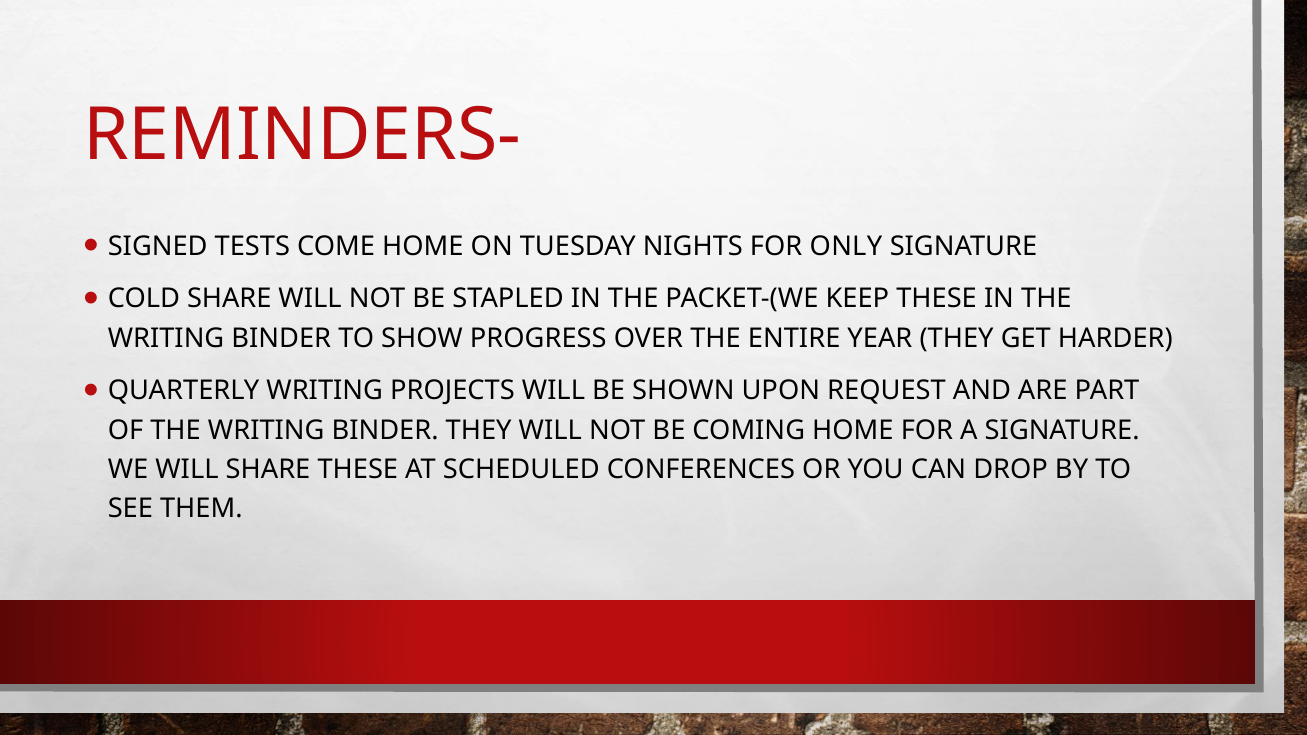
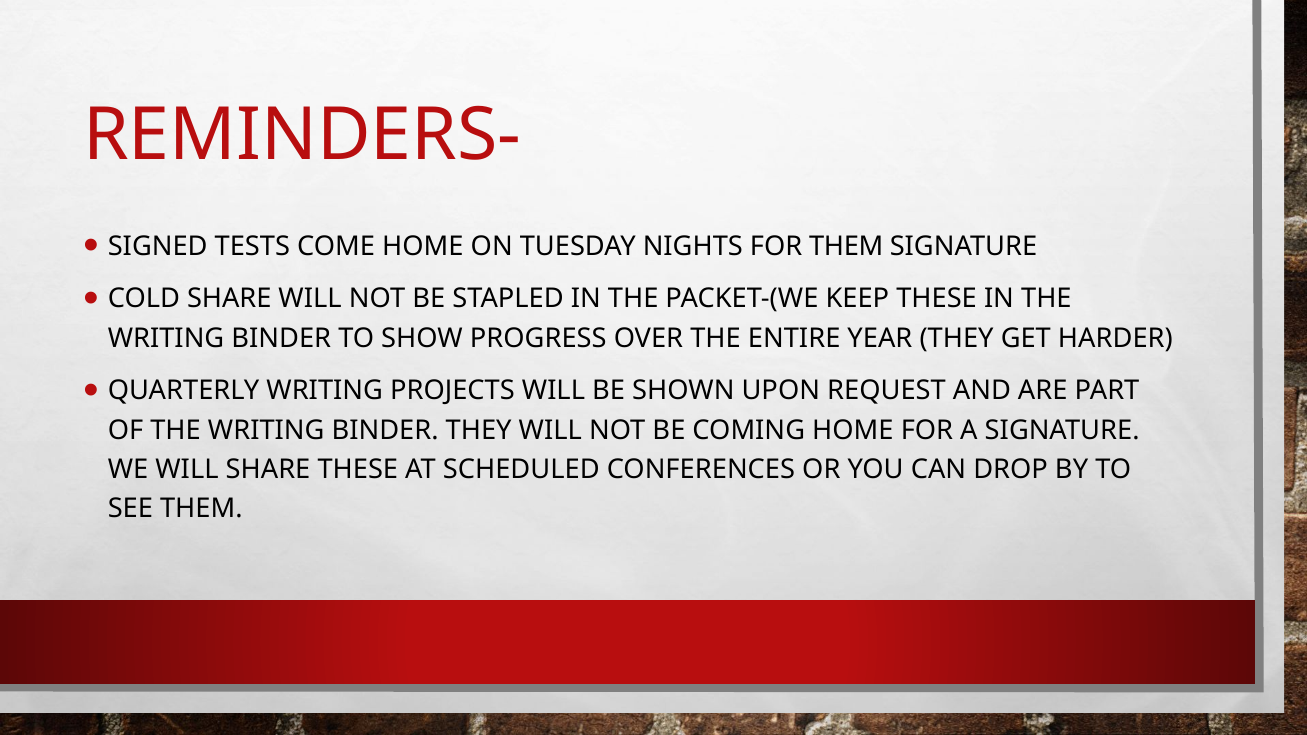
FOR ONLY: ONLY -> THEM
